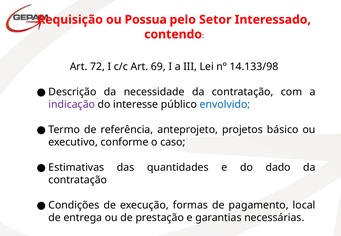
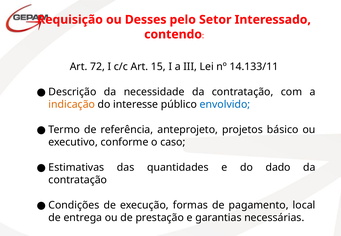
Possua: Possua -> Desses
69: 69 -> 15
14.133/98: 14.133/98 -> 14.133/11
indicação colour: purple -> orange
